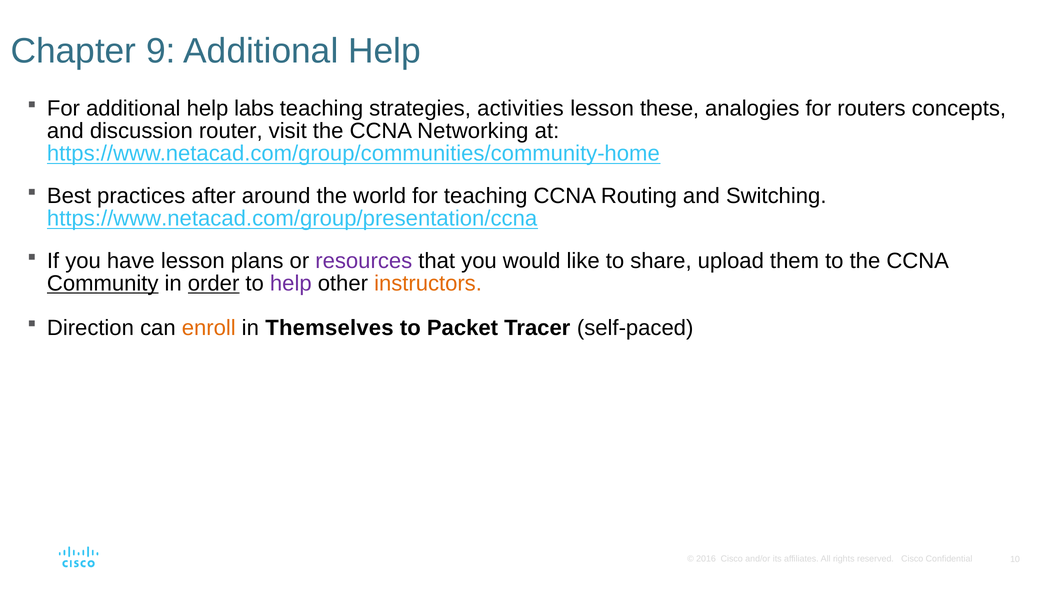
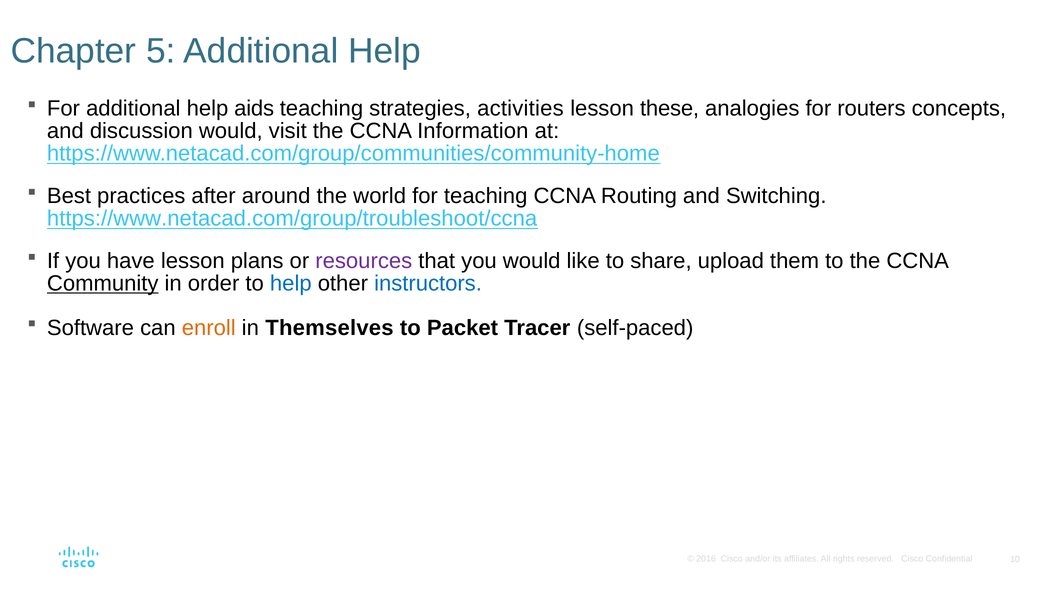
9: 9 -> 5
labs: labs -> aids
discussion router: router -> would
Networking: Networking -> Information
https://www.netacad.com/group/presentation/ccna: https://www.netacad.com/group/presentation/ccna -> https://www.netacad.com/group/troubleshoot/ccna
order underline: present -> none
help at (291, 284) colour: purple -> blue
instructors colour: orange -> blue
Direction: Direction -> Software
